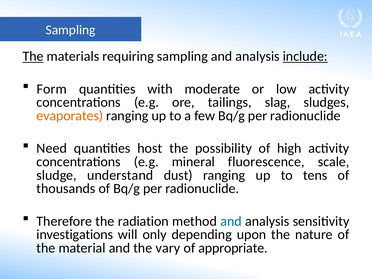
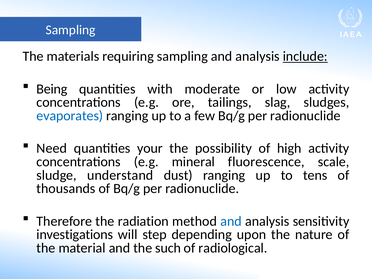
The at (33, 56) underline: present -> none
Form: Form -> Being
evaporates colour: orange -> blue
host: host -> your
only: only -> step
vary: vary -> such
appropriate: appropriate -> radiological
